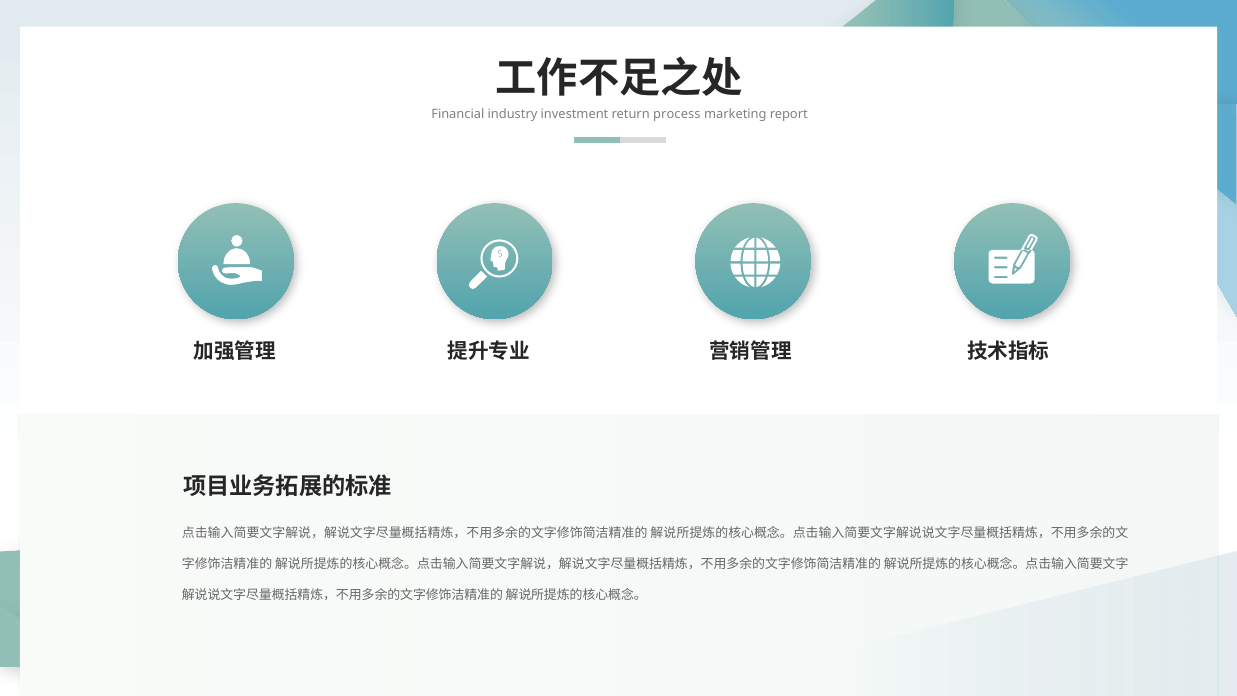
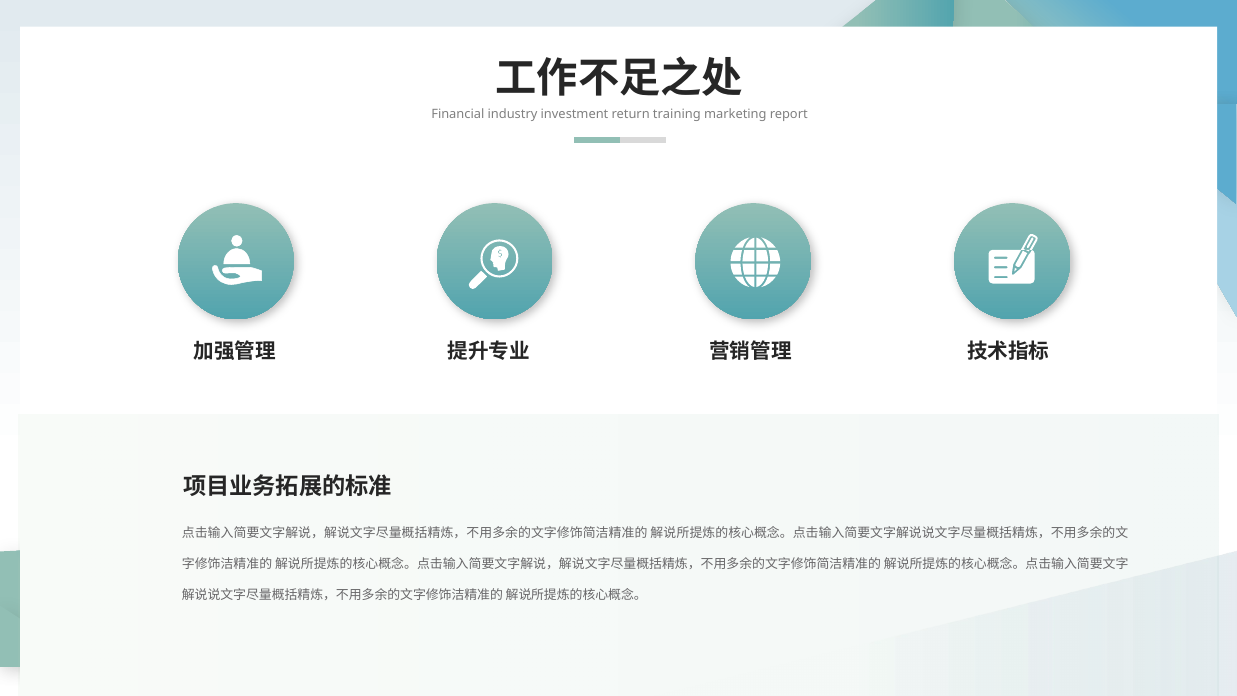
process: process -> training
